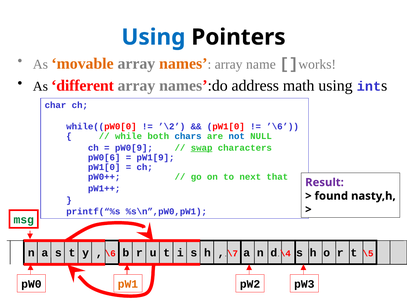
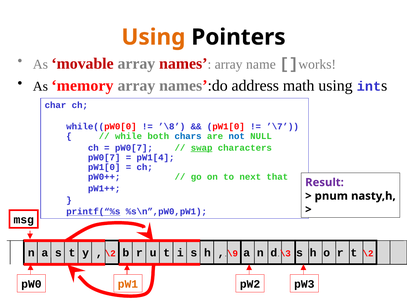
Using at (153, 37) colour: blue -> orange
movable colour: orange -> red
names colour: orange -> red
different: different -> memory
’\2: ’\2 -> ’\8
’\6: ’\6 -> ’\7
pW0[9 at (134, 148): pW0[9 -> pW0[7
pW0[6 at (104, 158): pW0[6 -> pW0[7
pW1[9: pW1[9 -> pW1[4
found: found -> pnum
printf(“%s underline: none -> present
msg colour: green -> black
\6 at (110, 254): \6 -> \2
\7: \7 -> \9
\4: \4 -> \3
t \5: \5 -> \2
